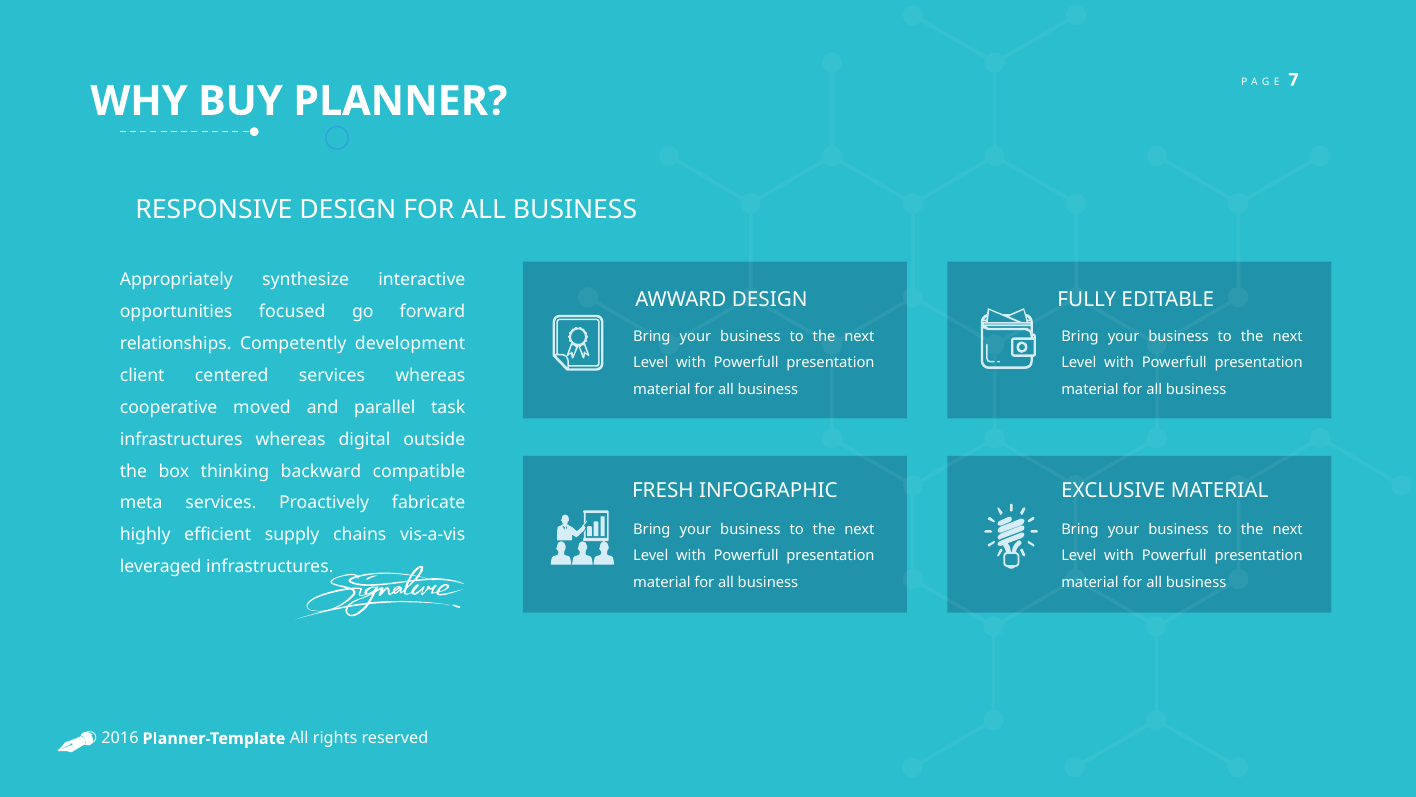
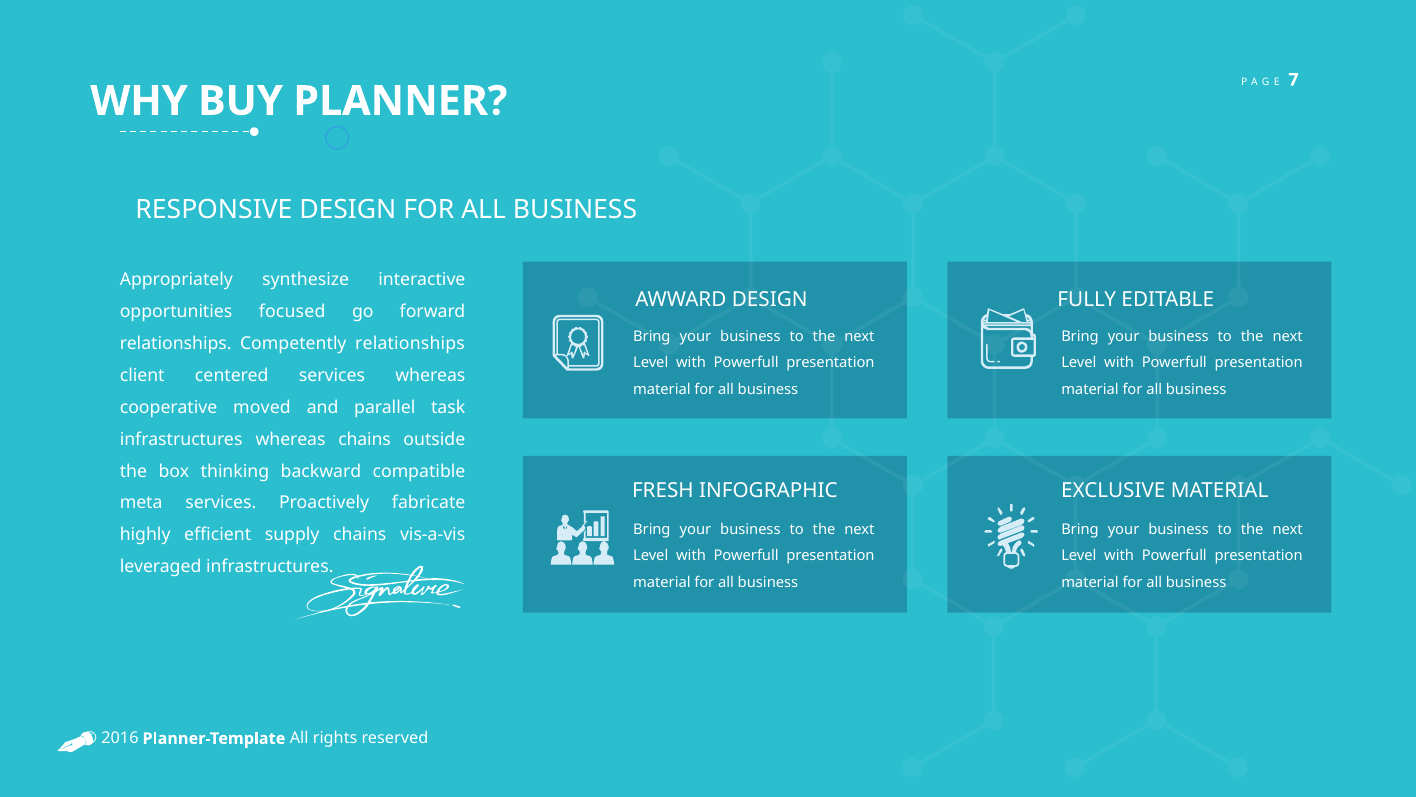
Competently development: development -> relationships
whereas digital: digital -> chains
